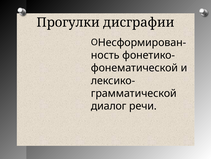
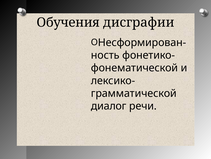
Прогулки: Прогулки -> Обучения
